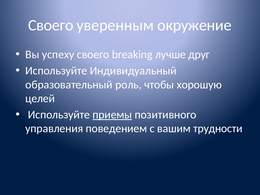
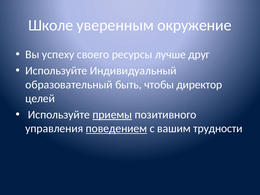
Своего at (51, 25): Своего -> Школе
breaking: breaking -> ресурсы
роль: роль -> быть
хорошую: хорошую -> директор
поведением underline: none -> present
